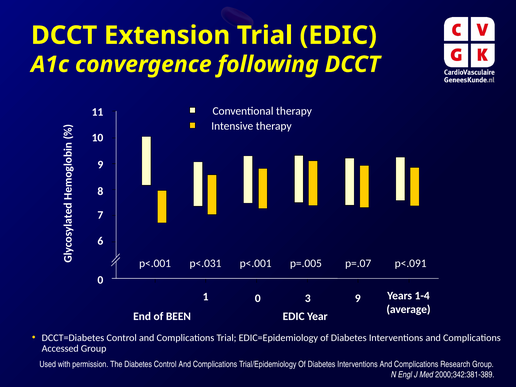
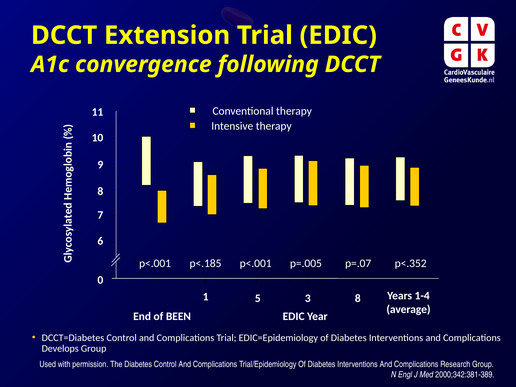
p<.031: p<.031 -> p<.185
p<.091: p<.091 -> p<.352
1 0: 0 -> 5
3 9: 9 -> 8
Accessed: Accessed -> Develops
